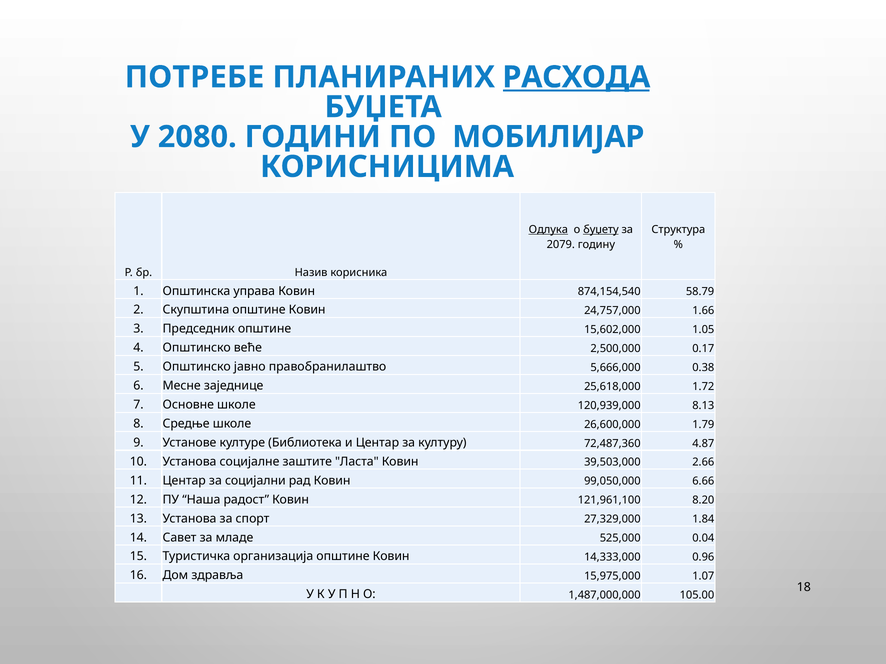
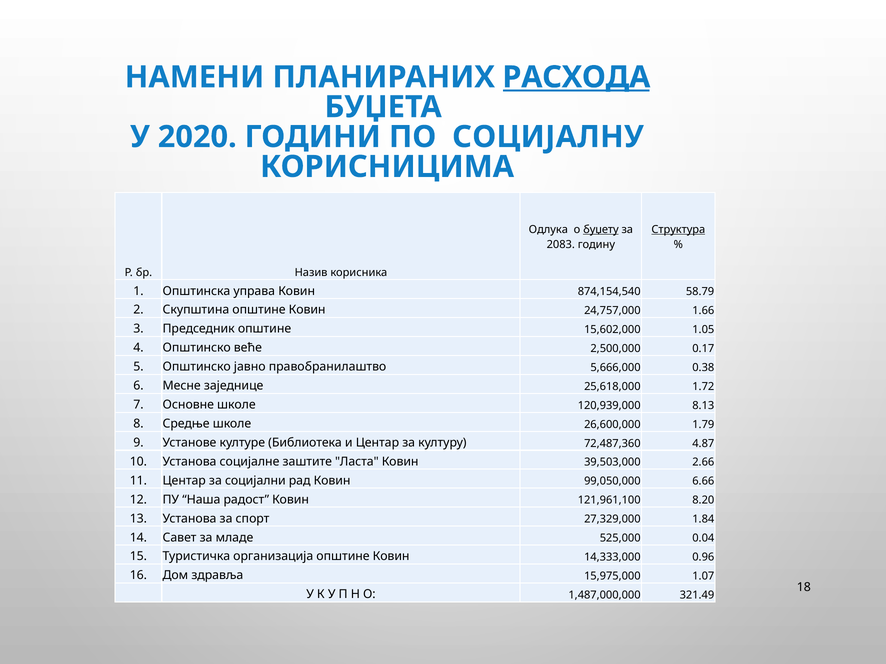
ПОТРЕБЕ: ПОТРЕБЕ -> НАМЕНИ
2080: 2080 -> 2020
МОБИЛИЈАР: МОБИЛИЈАР -> СОЦИЈАЛНУ
Одлука underline: present -> none
Структура underline: none -> present
2079: 2079 -> 2083
105.00: 105.00 -> 321.49
